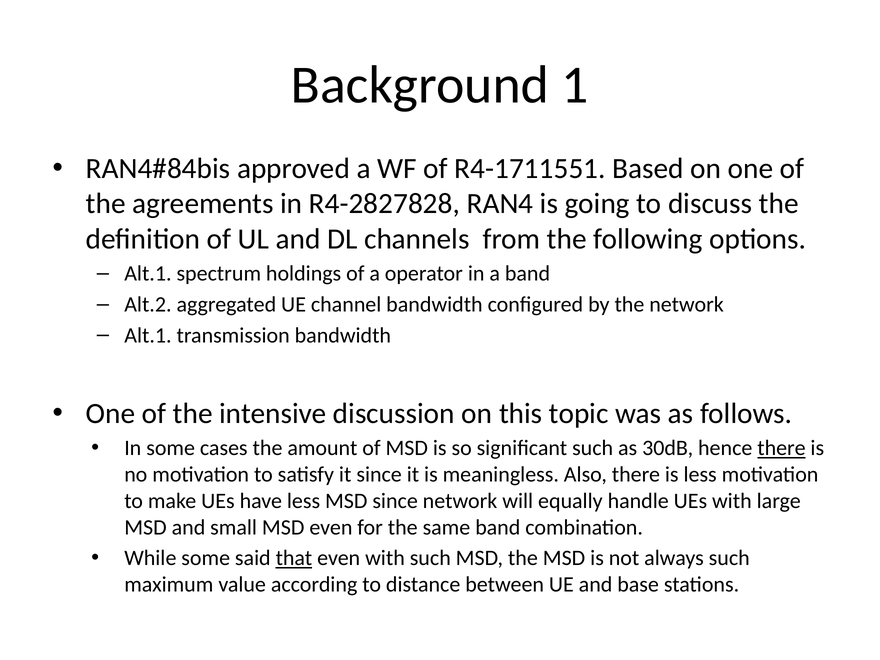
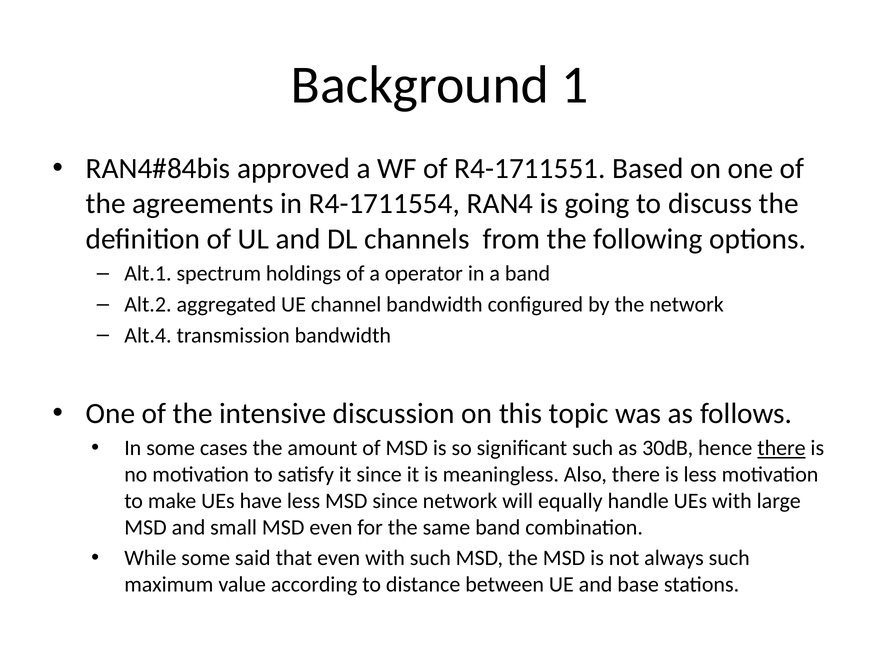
R4-2827828: R4-2827828 -> R4-1711554
Alt.1 at (148, 335): Alt.1 -> Alt.4
that underline: present -> none
